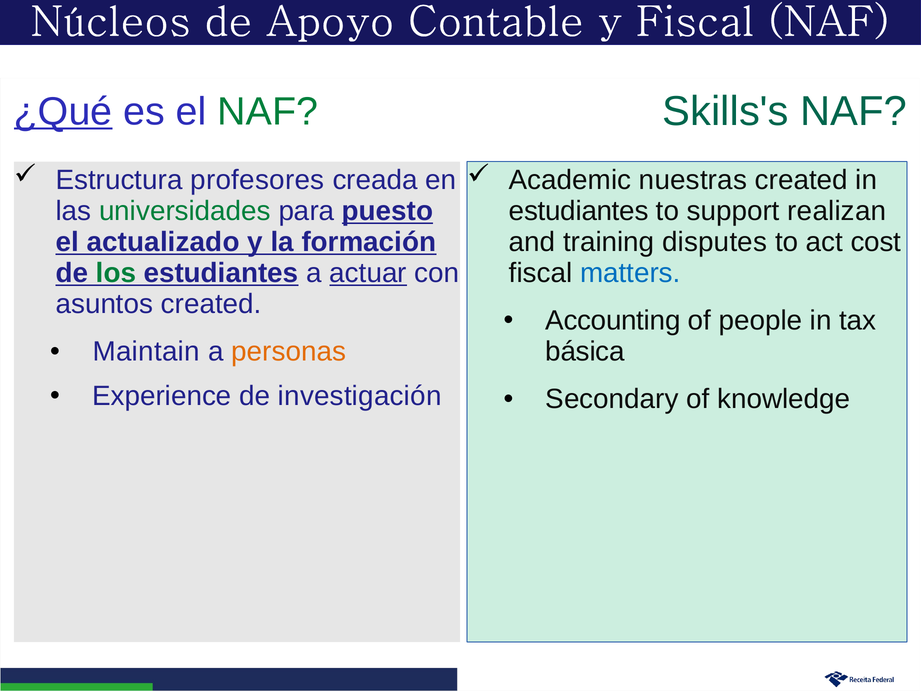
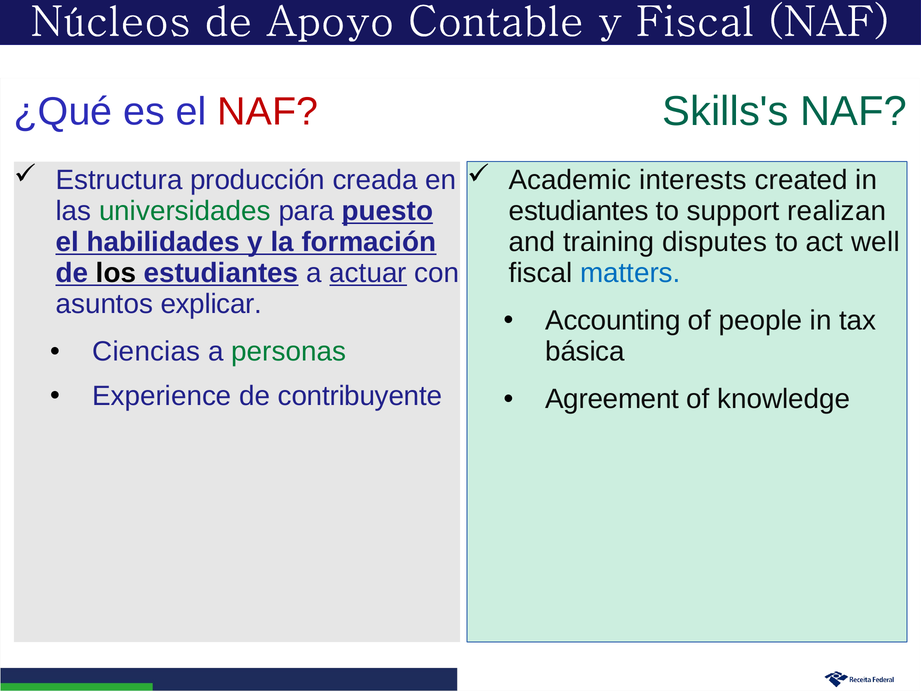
¿Qué underline: present -> none
NAF at (268, 112) colour: green -> red
profesores: profesores -> producción
nuestras: nuestras -> interests
actualizado: actualizado -> habilidades
cost: cost -> well
los colour: green -> black
asuntos created: created -> explicar
Maintain: Maintain -> Ciencias
personas colour: orange -> green
investigación: investigación -> contribuyente
Secondary: Secondary -> Agreement
